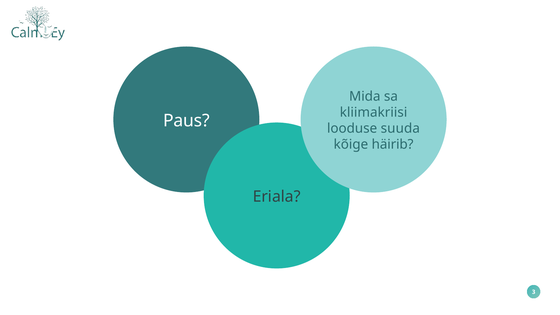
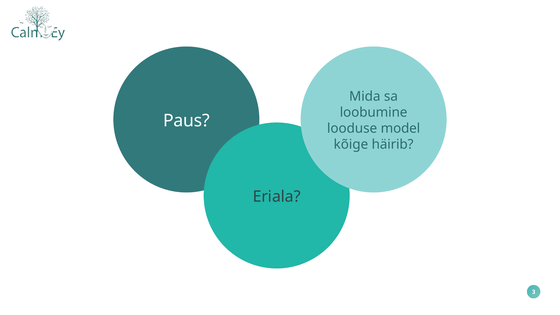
kliimakriisi: kliimakriisi -> loobumine
suuda: suuda -> model
